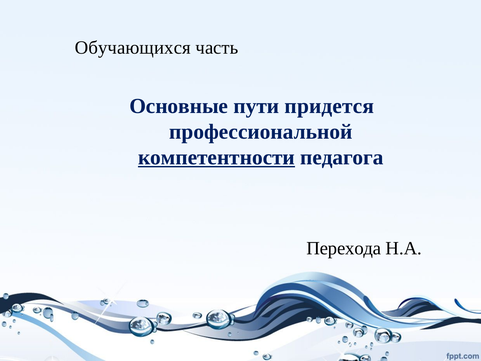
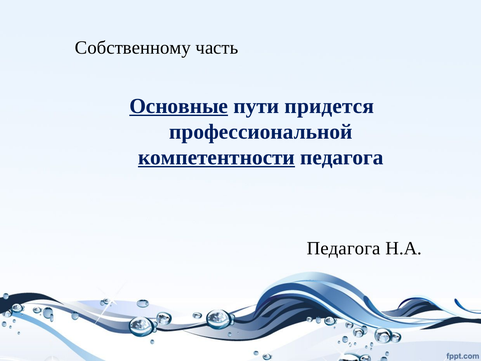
Обучающихся: Обучающихся -> Собственному
Основные underline: none -> present
Перехода at (344, 248): Перехода -> Педагога
